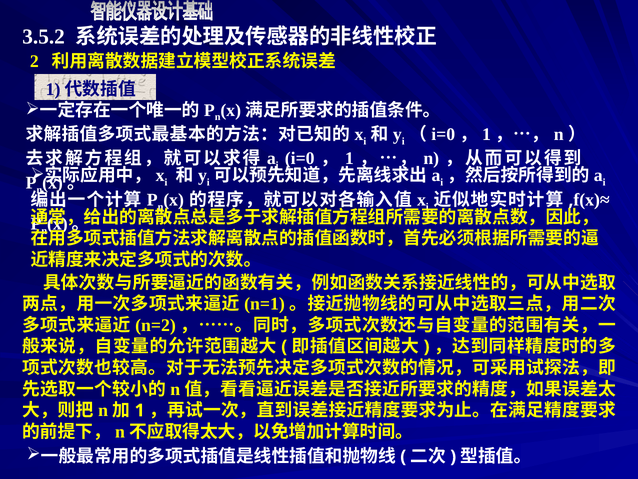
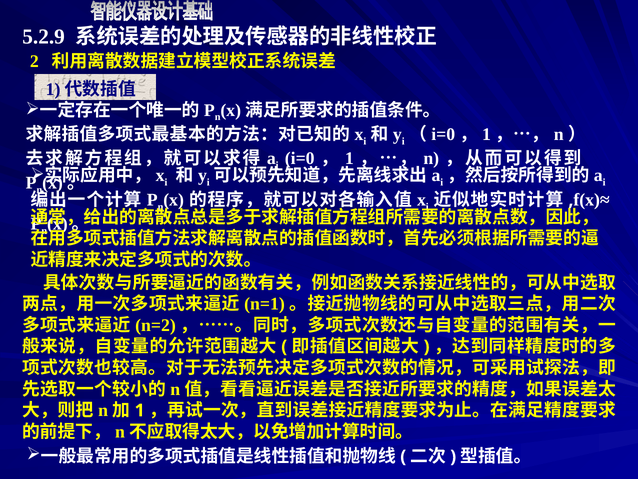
3.5.2: 3.5.2 -> 5.2.9
